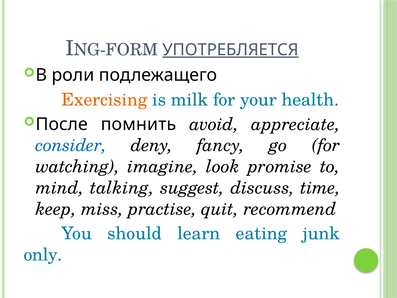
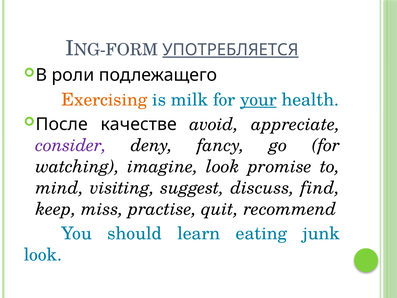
your underline: none -> present
помнить: помнить -> качестве
consider colour: blue -> purple
talking: talking -> visiting
time: time -> find
only at (43, 254): only -> look
